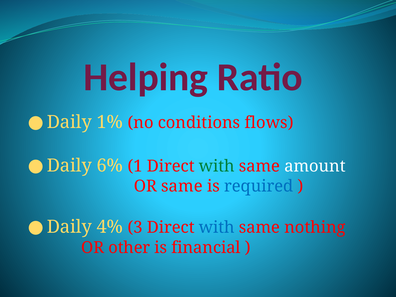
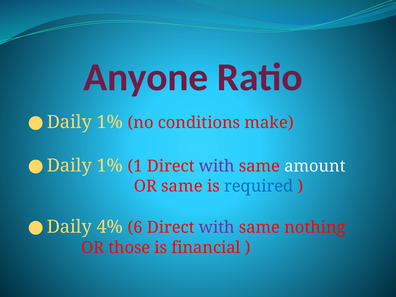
Helping: Helping -> Anyone
flows: flows -> make
6% at (110, 166): 6% -> 1%
with at (217, 166) colour: green -> purple
3: 3 -> 6
with at (217, 228) colour: blue -> purple
other: other -> those
